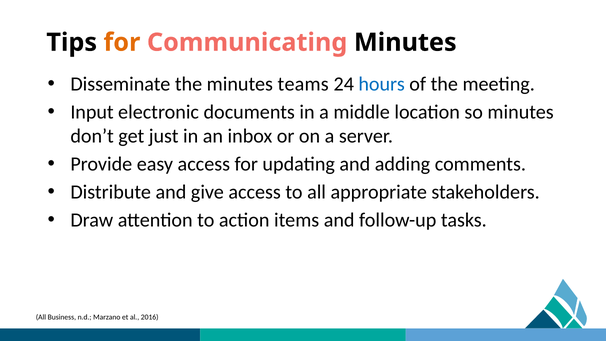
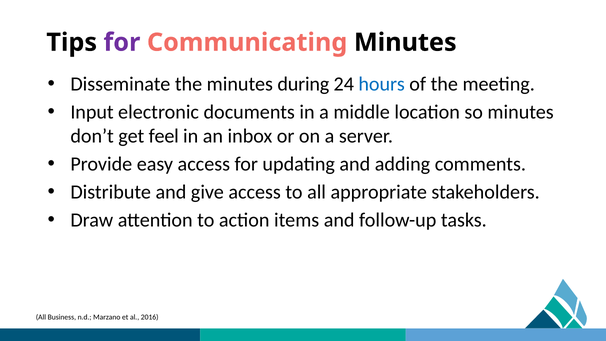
for at (122, 42) colour: orange -> purple
teams: teams -> during
just: just -> feel
